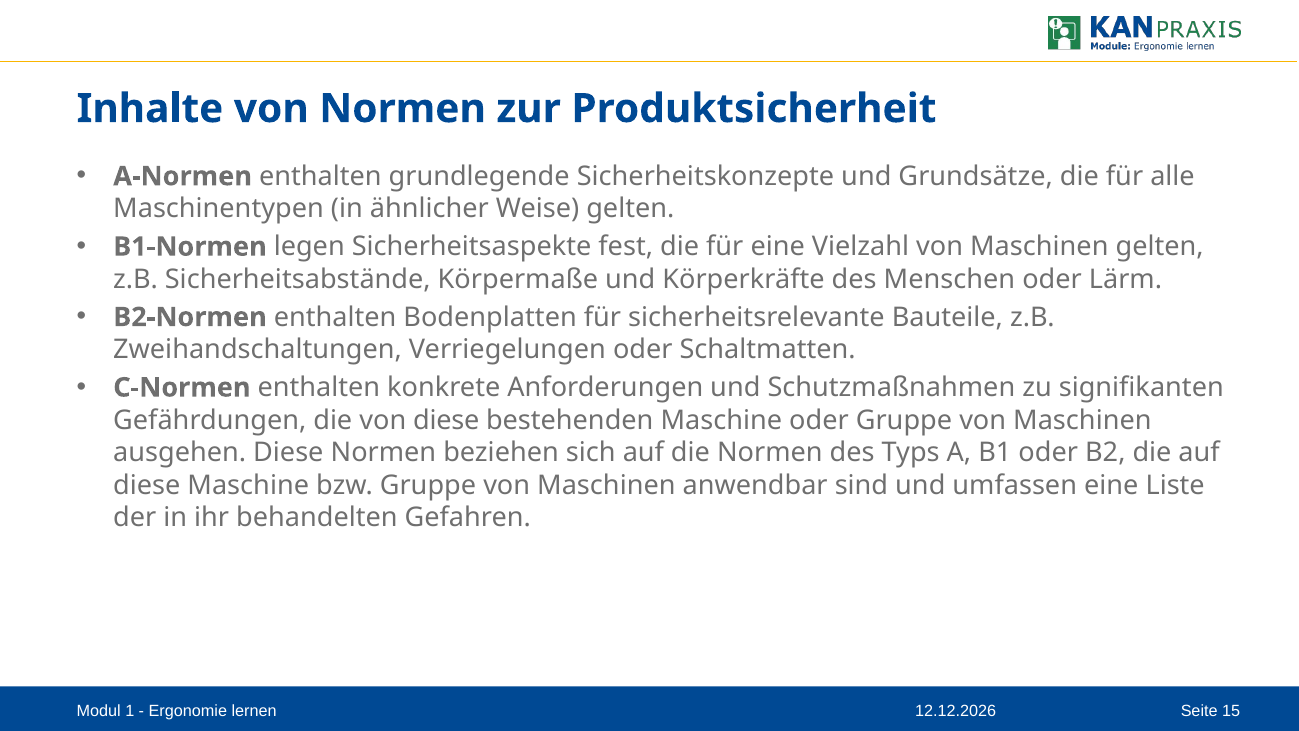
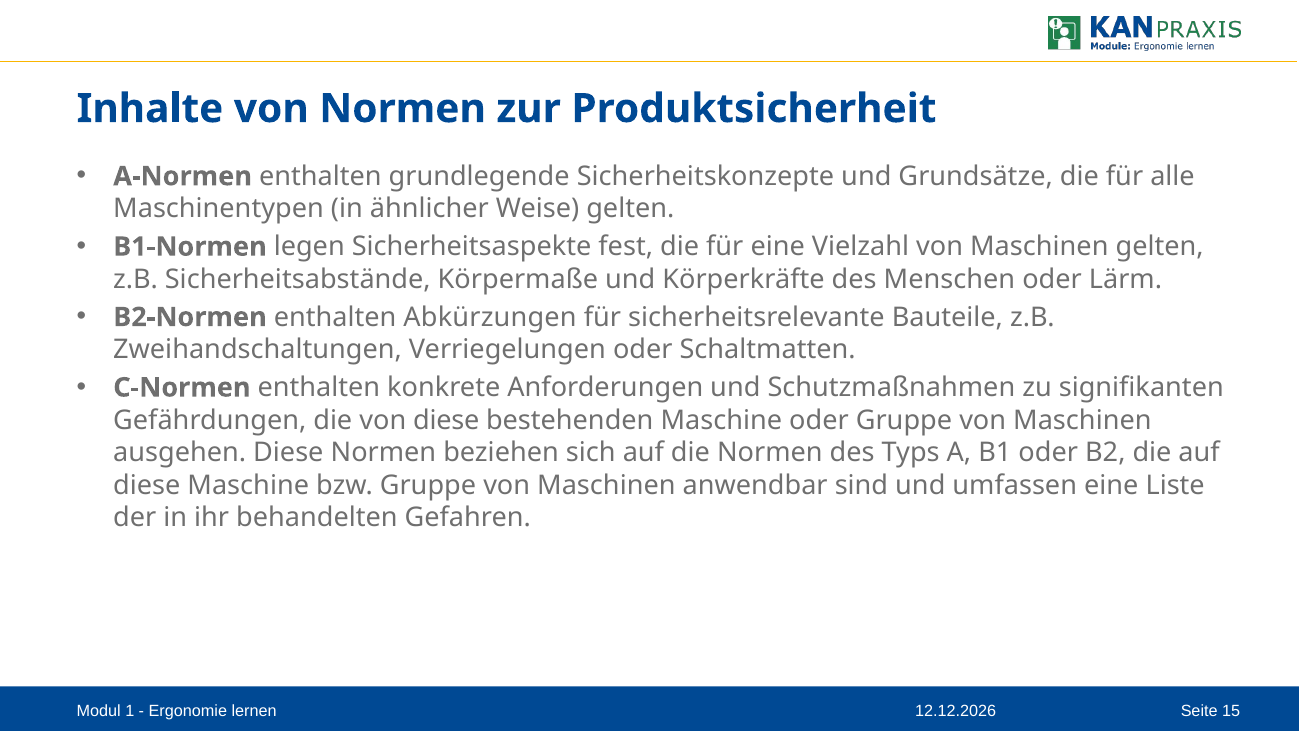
Bodenplatten: Bodenplatten -> Abkürzungen
